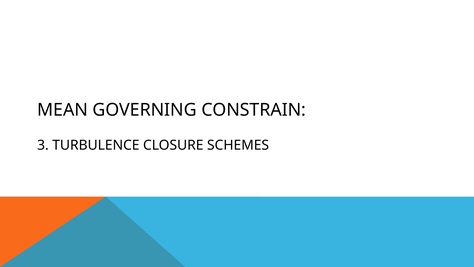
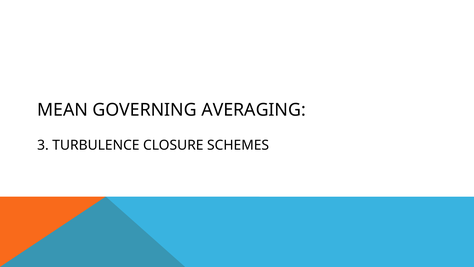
CONSTRAIN: CONSTRAIN -> AVERAGING
